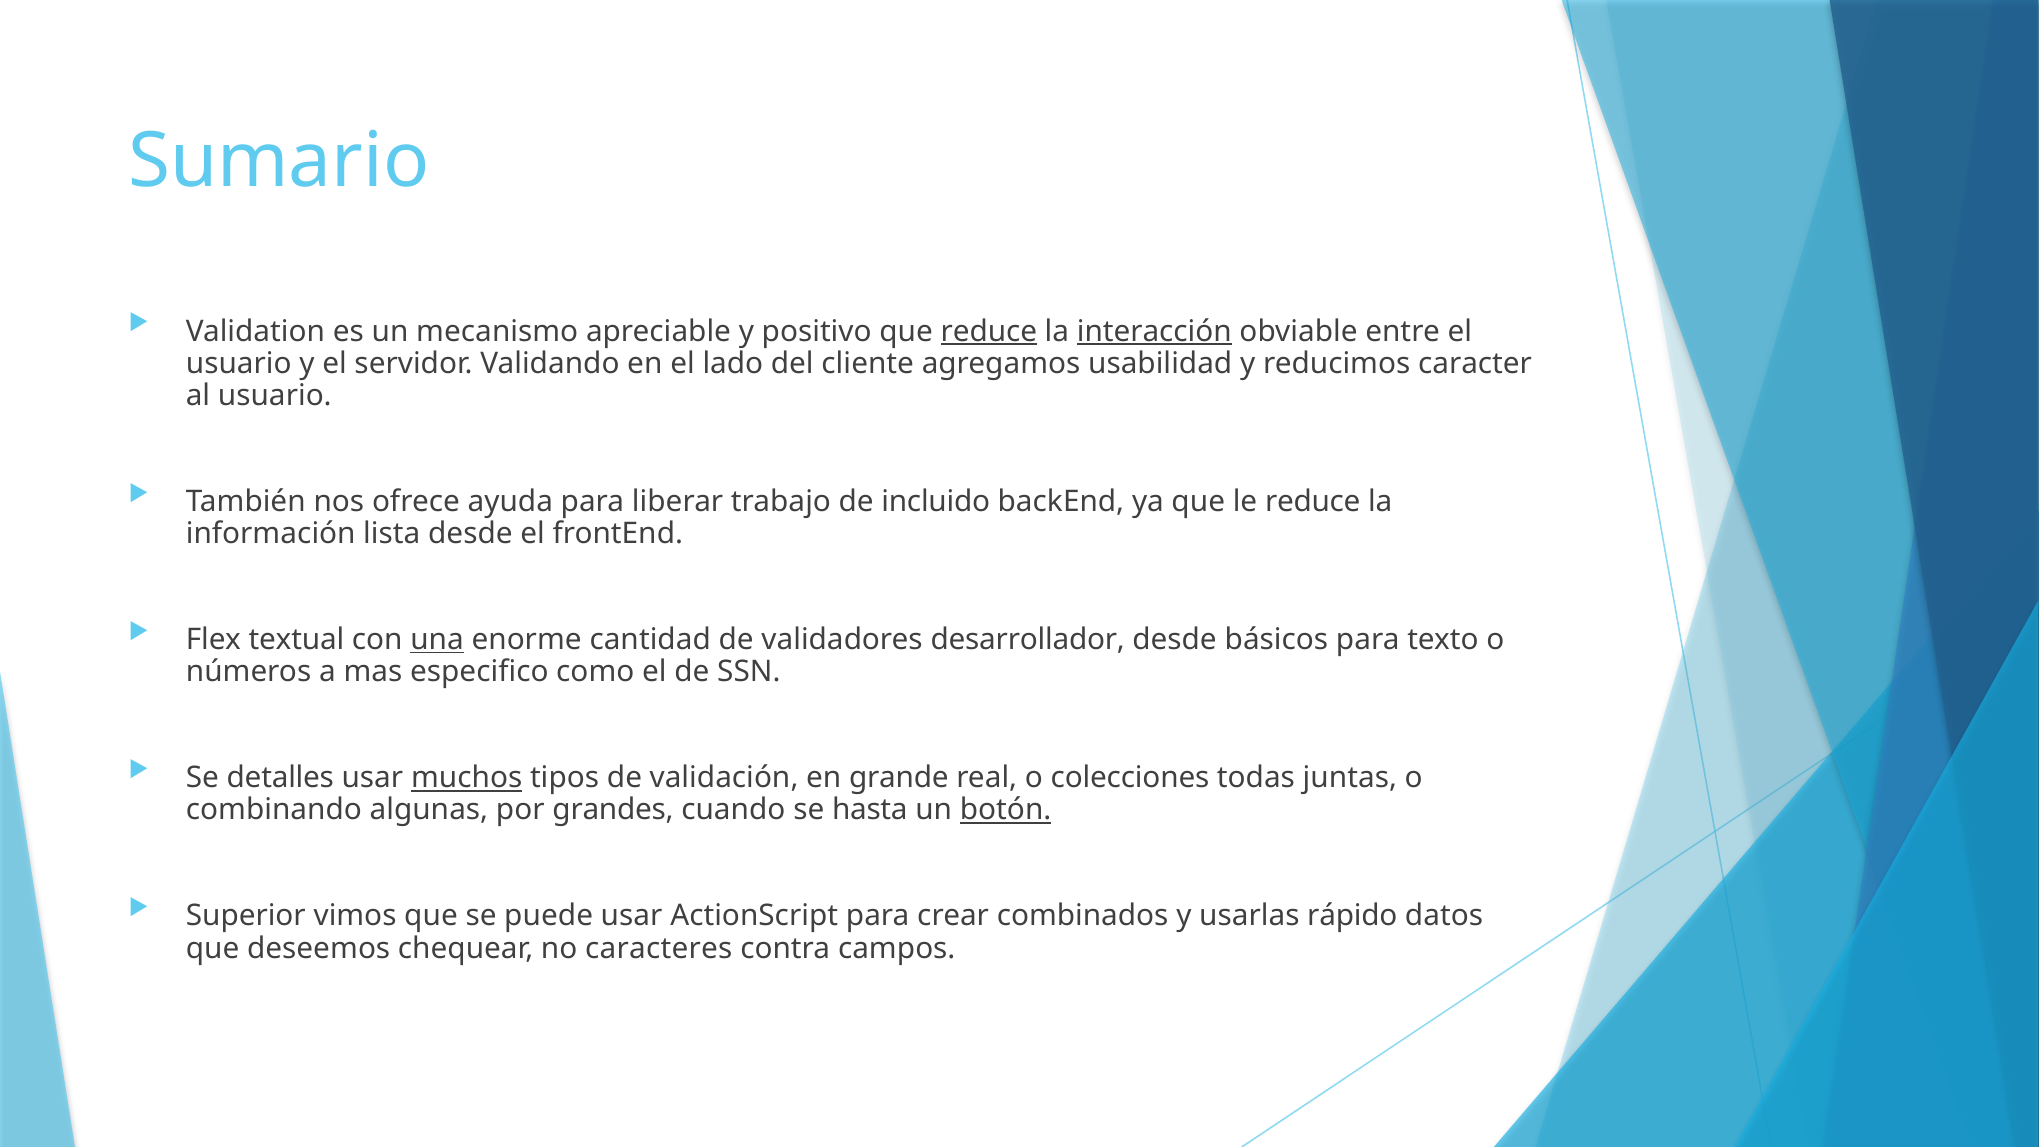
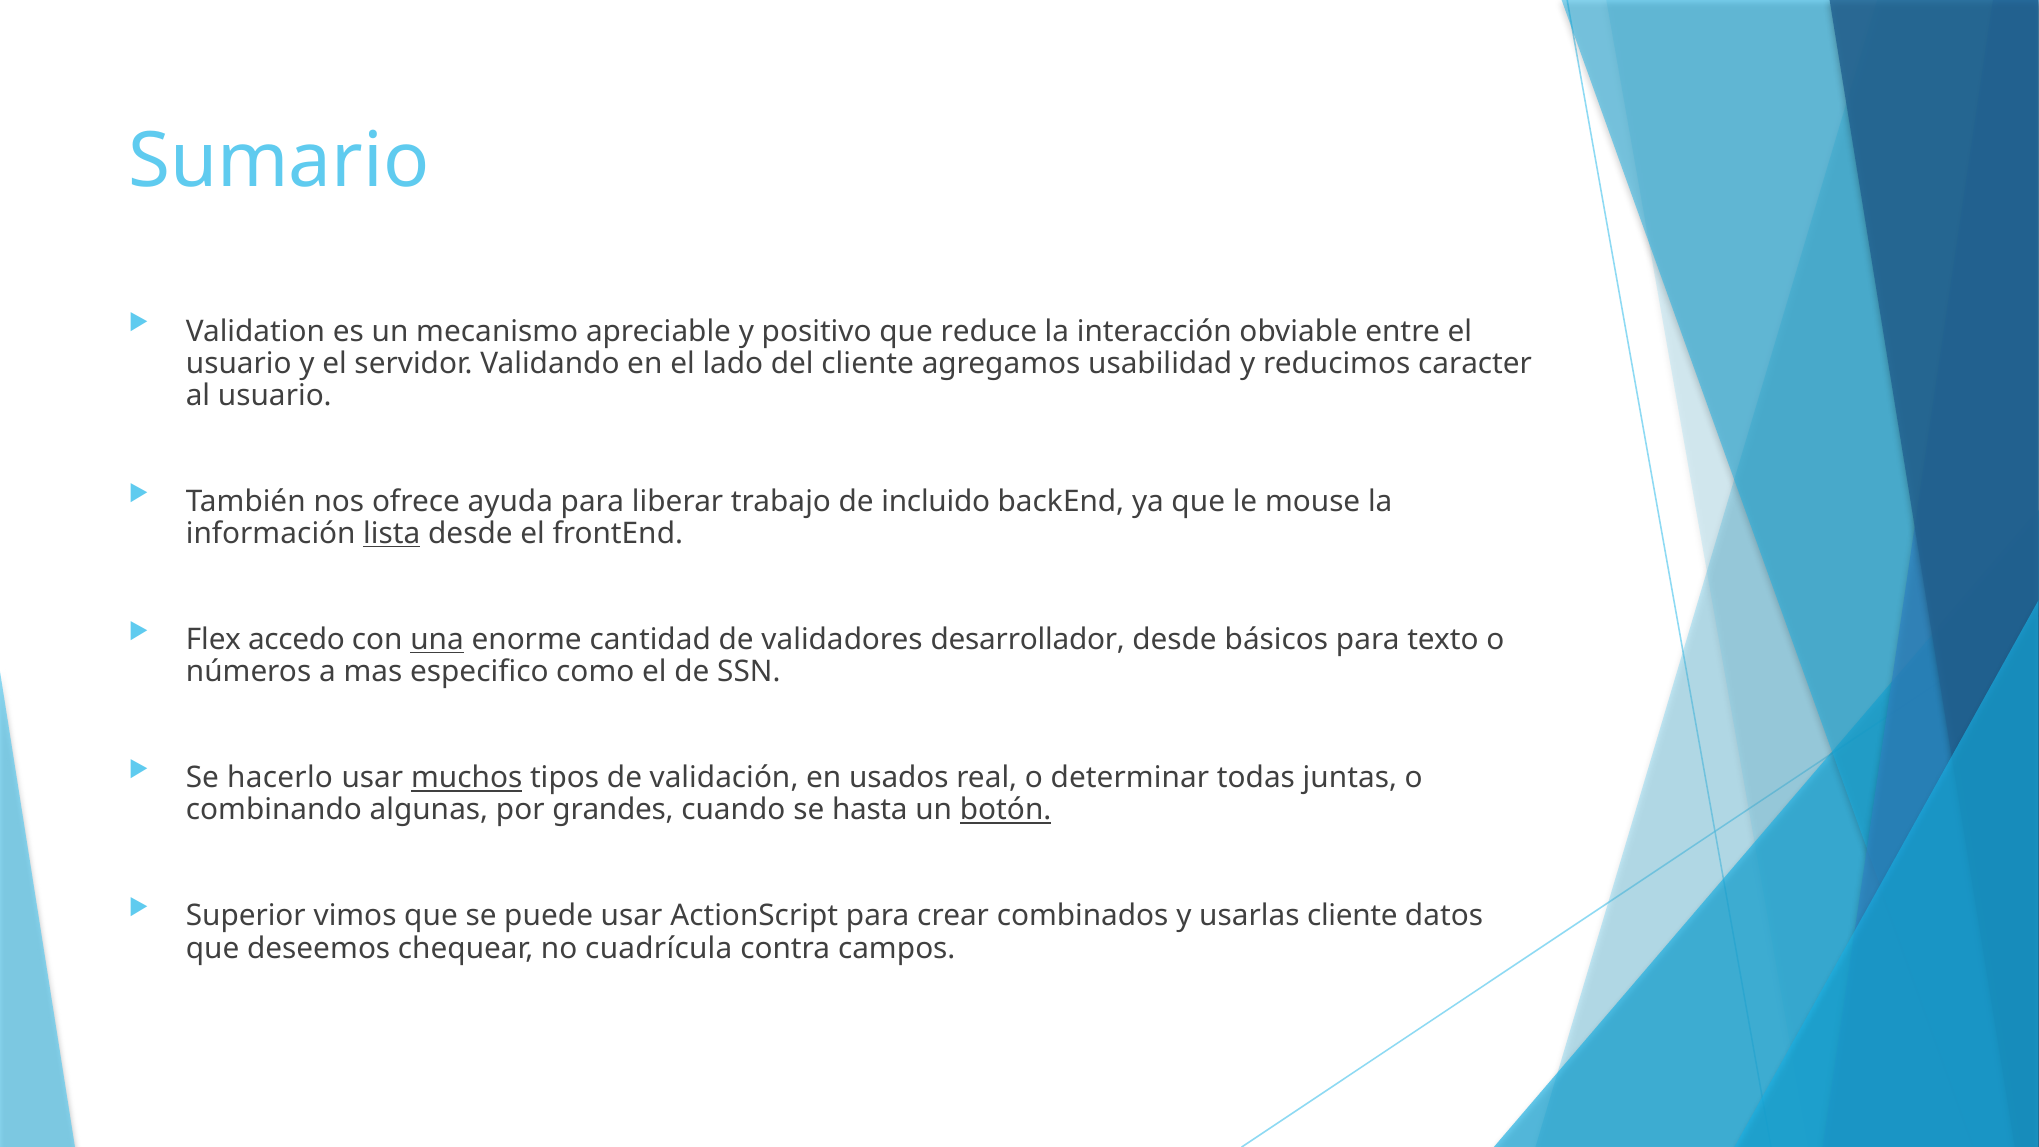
reduce at (989, 331) underline: present -> none
interacción underline: present -> none
le reduce: reduce -> mouse
lista underline: none -> present
textual: textual -> accedo
detalles: detalles -> hacerlo
grande: grande -> usados
colecciones: colecciones -> determinar
usarlas rápido: rápido -> cliente
caracteres: caracteres -> cuadrícula
